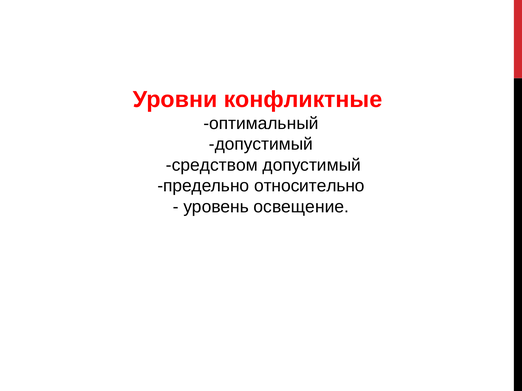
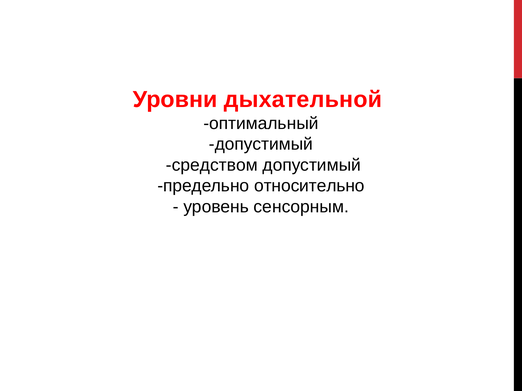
конфликтные: конфликтные -> дыхательной
освещение: освещение -> сенсорным
